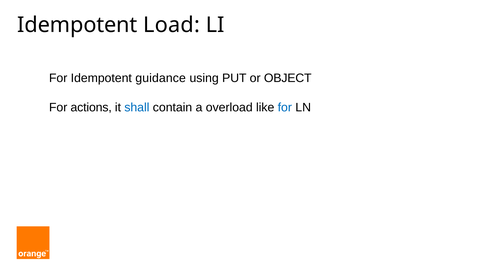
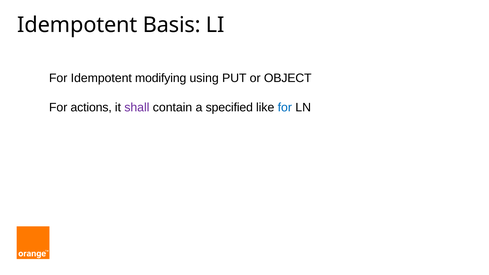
Load: Load -> Basis
guidance: guidance -> modifying
shall colour: blue -> purple
overload: overload -> specified
